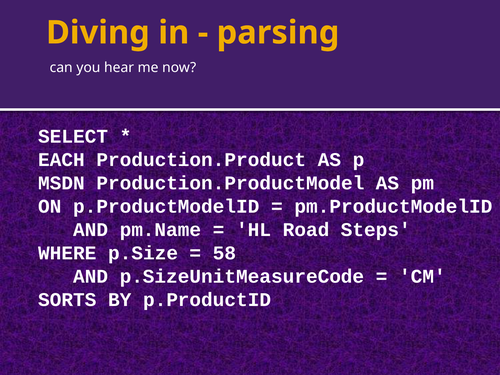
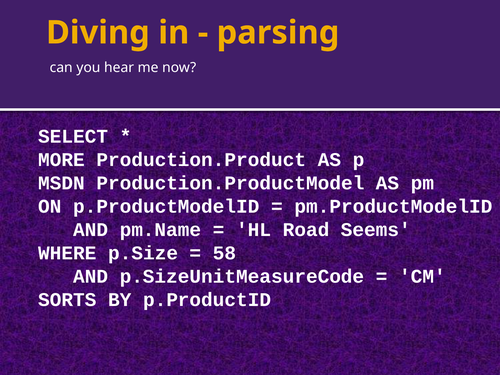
EACH: EACH -> MORE
Steps: Steps -> Seems
